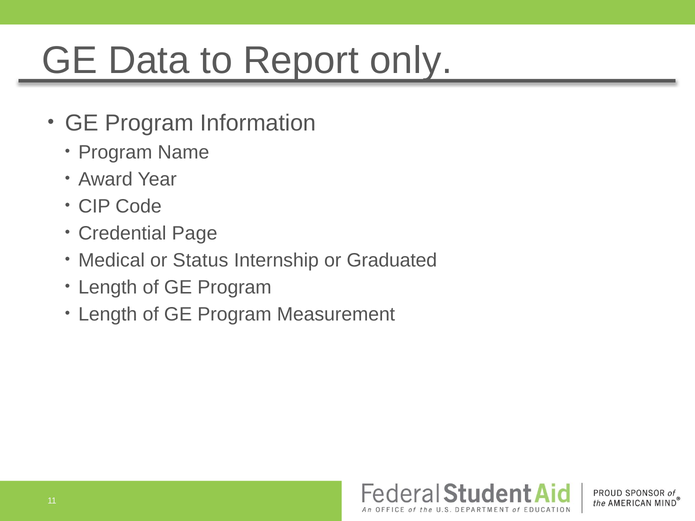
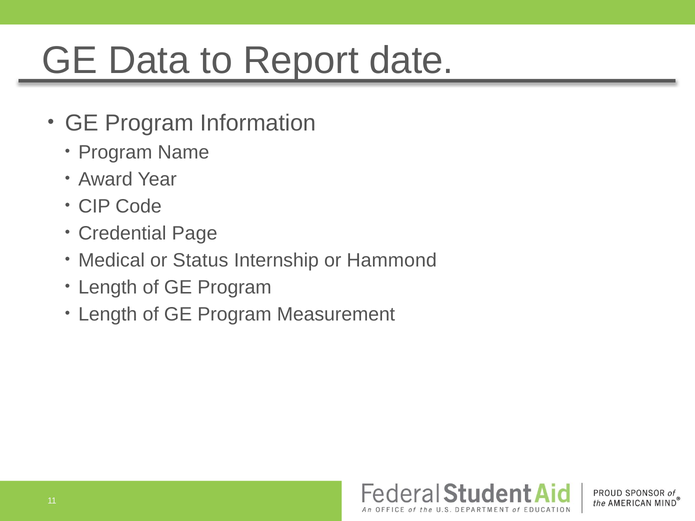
only: only -> date
Graduated: Graduated -> Hammond
